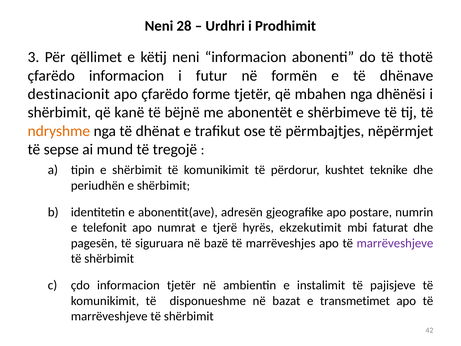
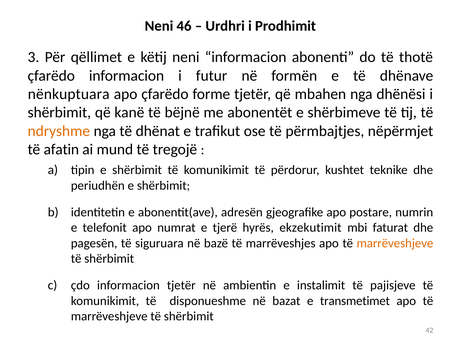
28: 28 -> 46
destinacionit: destinacionit -> nënkuptuara
sepse: sepse -> afatin
marrëveshjeve at (395, 243) colour: purple -> orange
